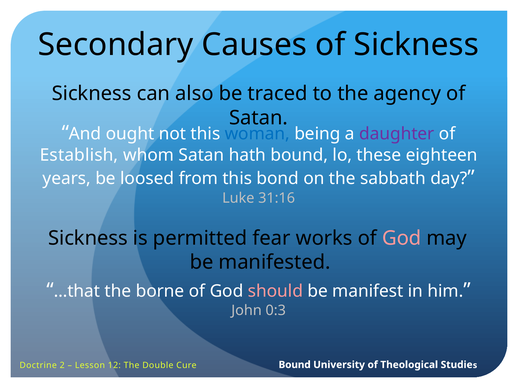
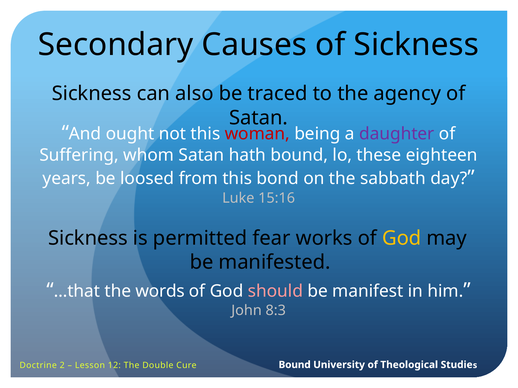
woman colour: blue -> red
Establish: Establish -> Suffering
31:16: 31:16 -> 15:16
God at (402, 239) colour: pink -> yellow
borne: borne -> words
0:3: 0:3 -> 8:3
